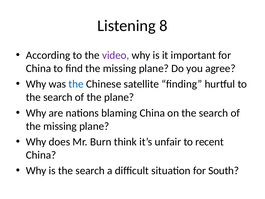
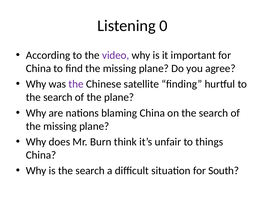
8: 8 -> 0
the at (76, 84) colour: blue -> purple
recent: recent -> things
